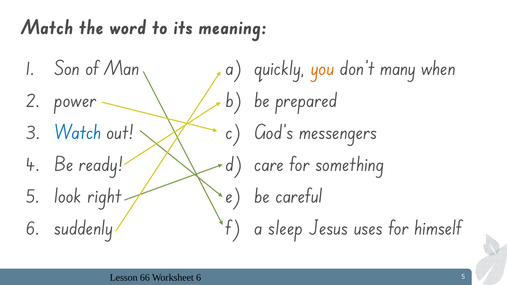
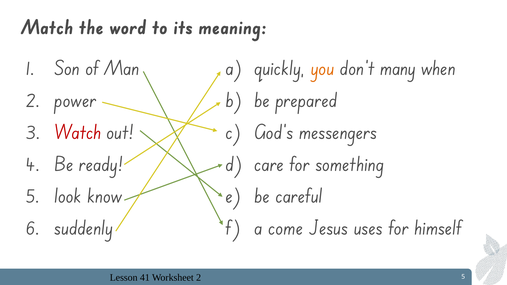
Watch colour: blue -> red
right: right -> know
sleep: sleep -> come
66: 66 -> 41
Worksheet 6: 6 -> 2
